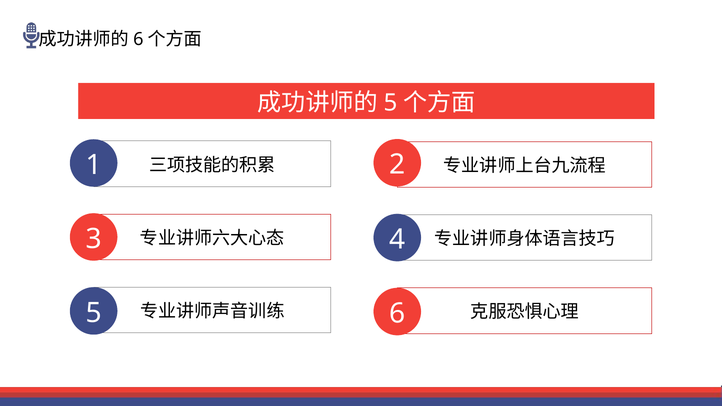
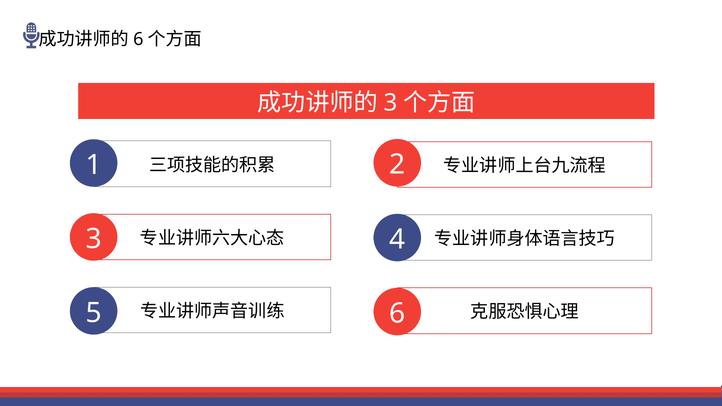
5 at (390, 103): 5 -> 3
